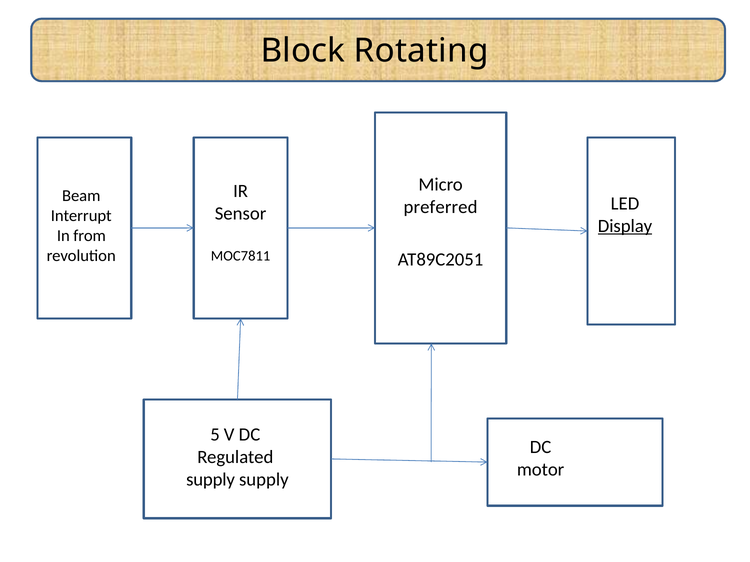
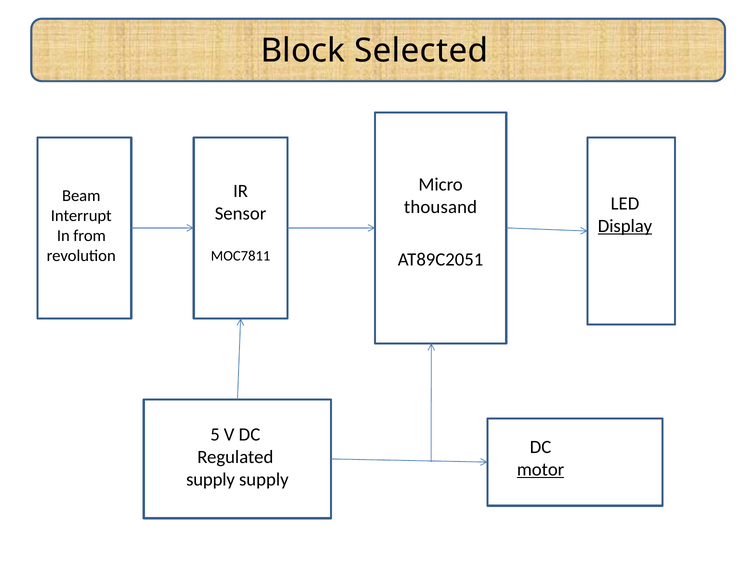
Rotating: Rotating -> Selected
preferred: preferred -> thousand
motor underline: none -> present
